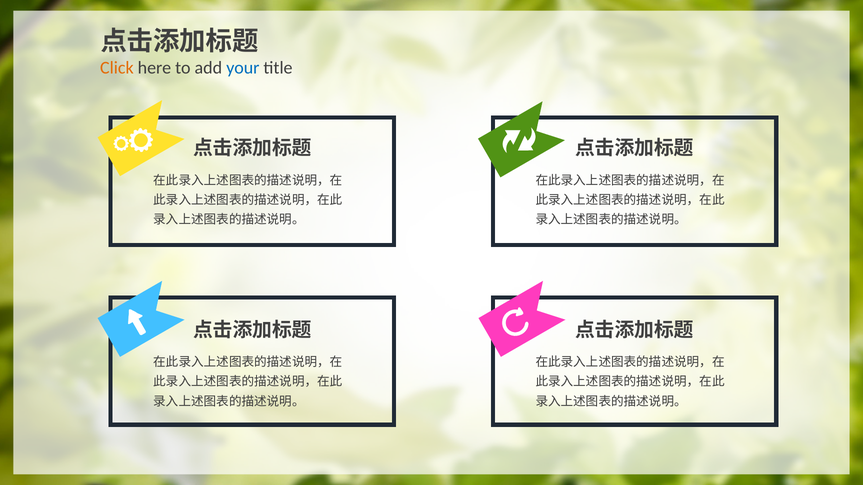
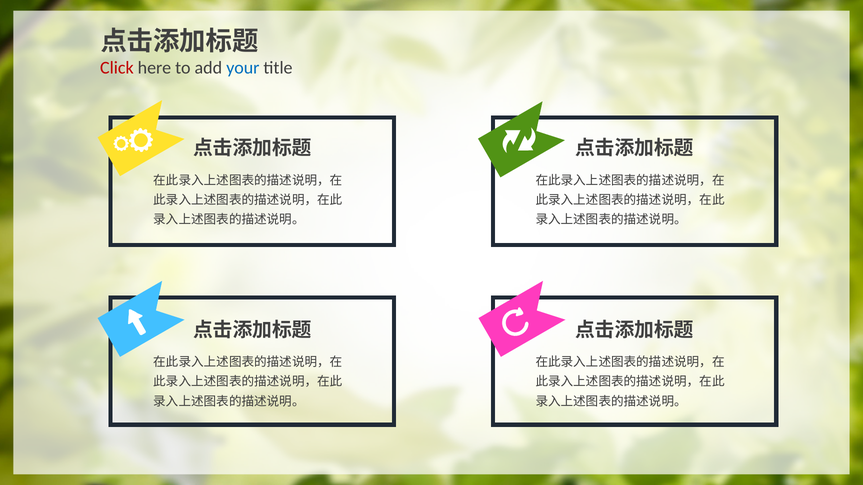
Click colour: orange -> red
